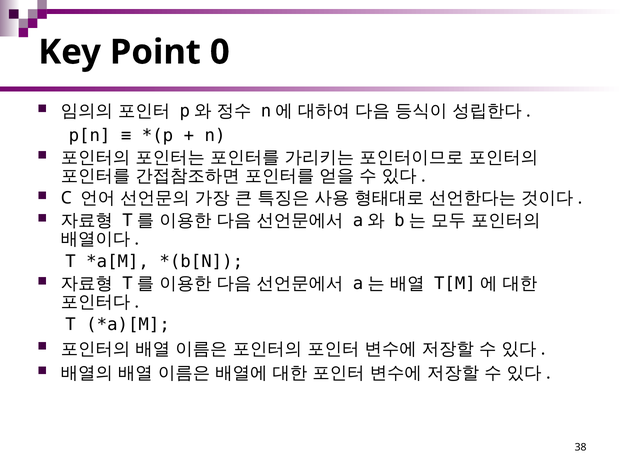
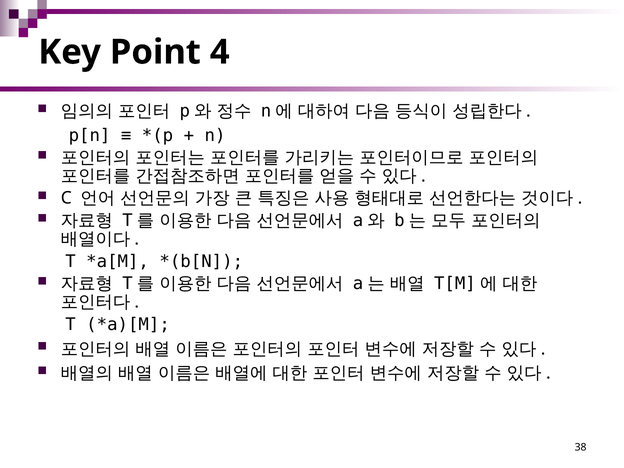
0: 0 -> 4
